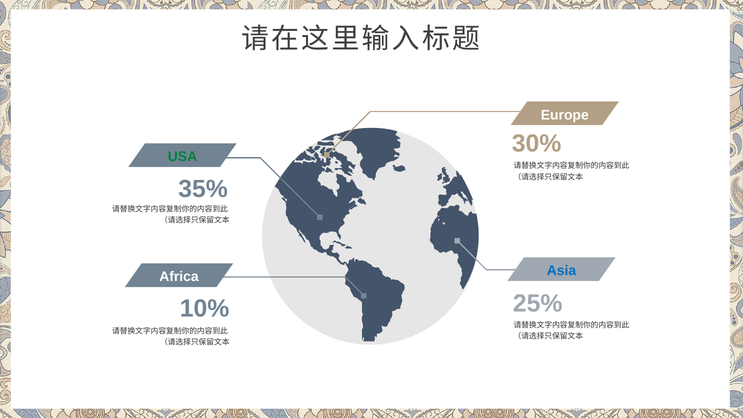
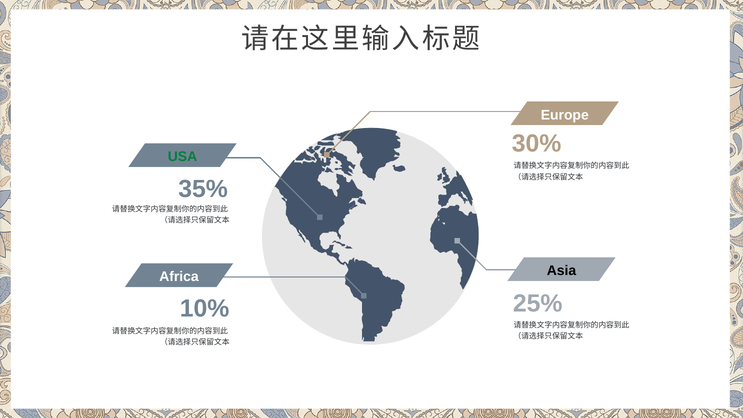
Asia colour: blue -> black
